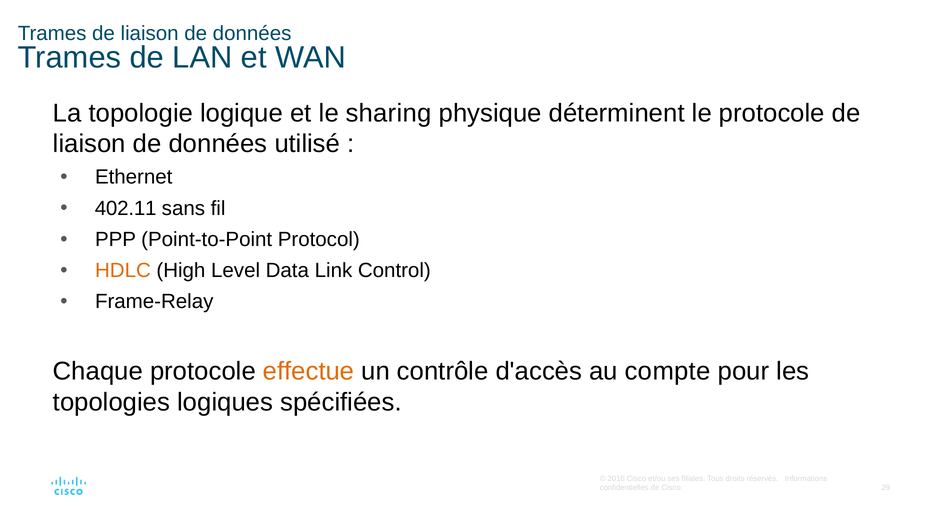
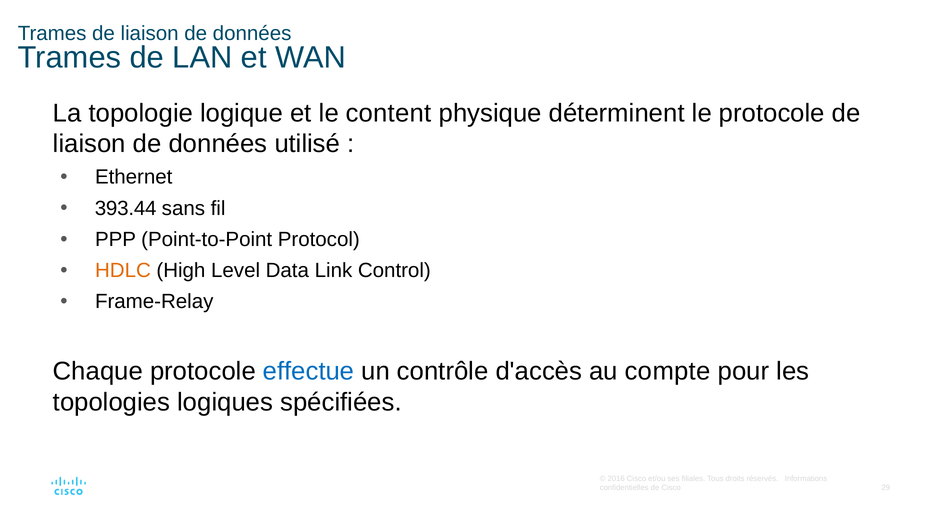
sharing: sharing -> content
402.11: 402.11 -> 393.44
effectue colour: orange -> blue
